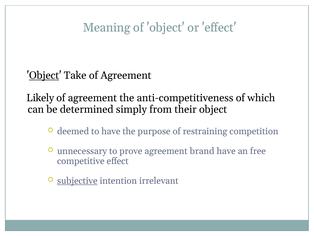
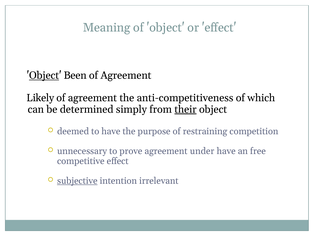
Take: Take -> Been
their underline: none -> present
brand: brand -> under
